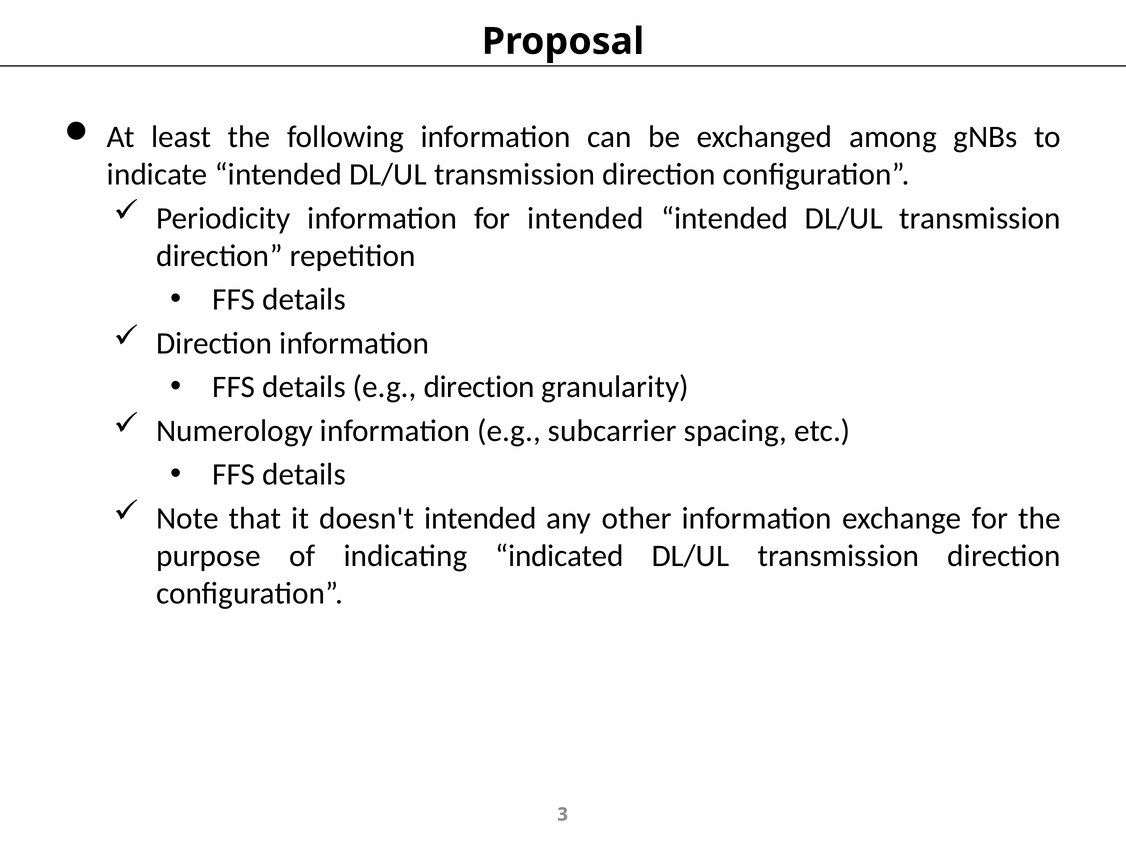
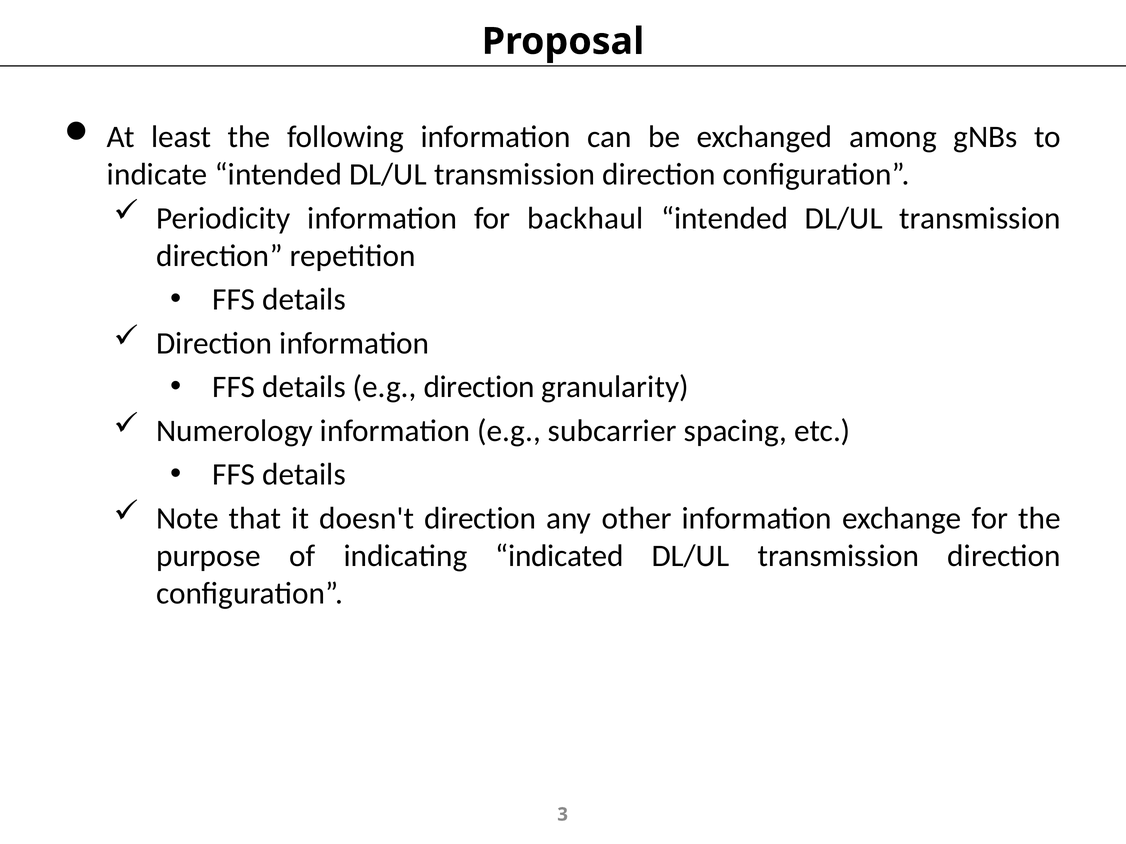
for intended: intended -> backhaul
doesn't intended: intended -> direction
